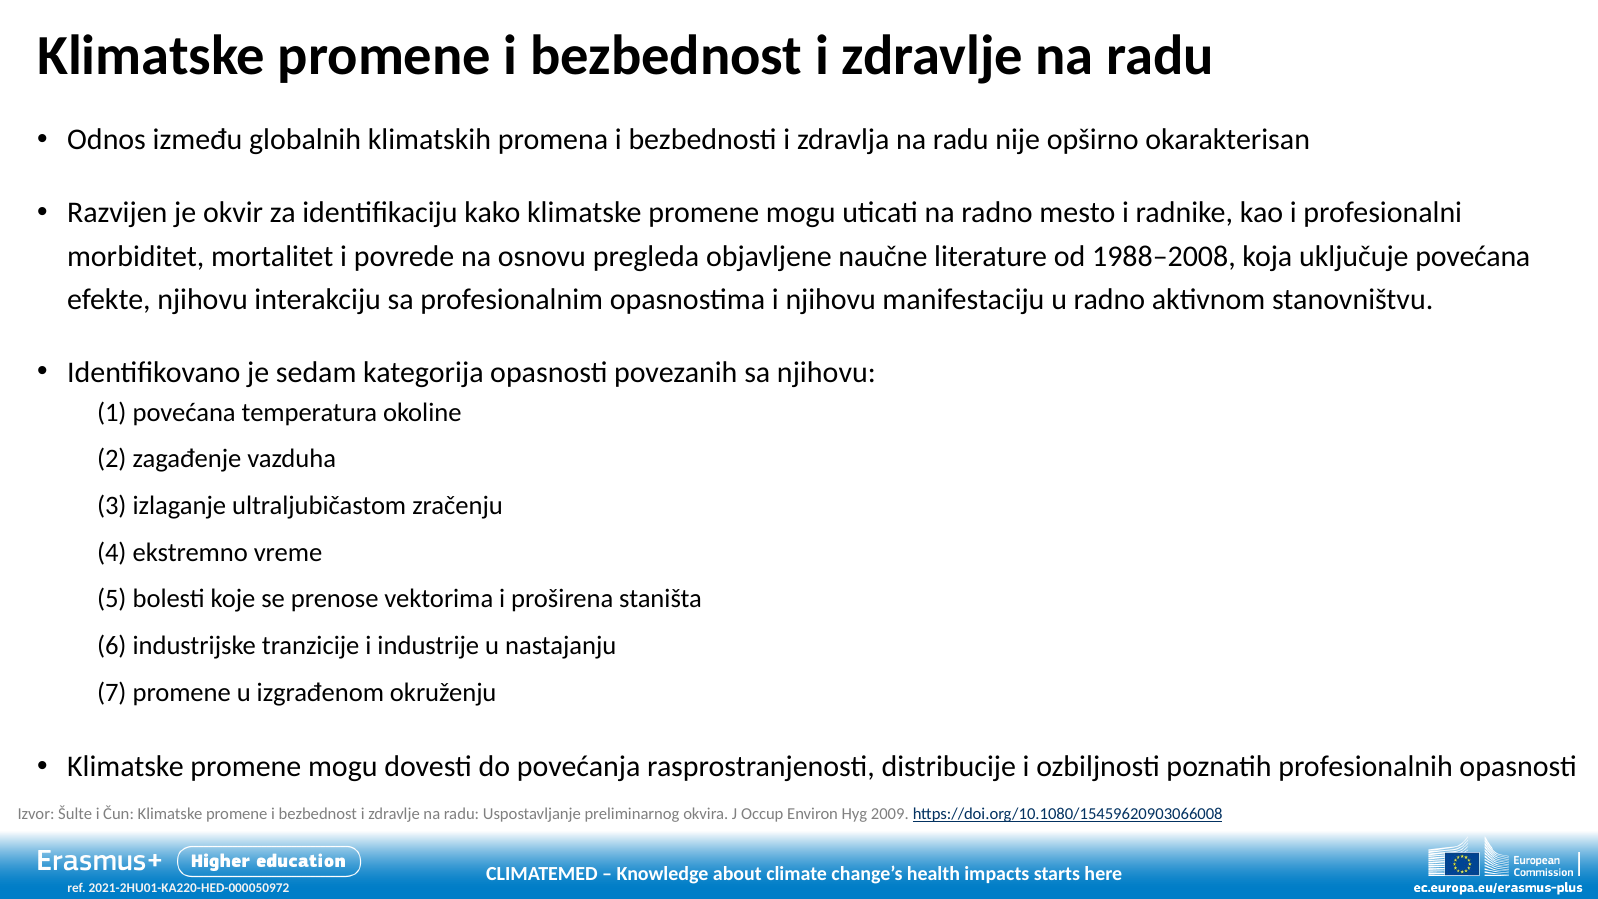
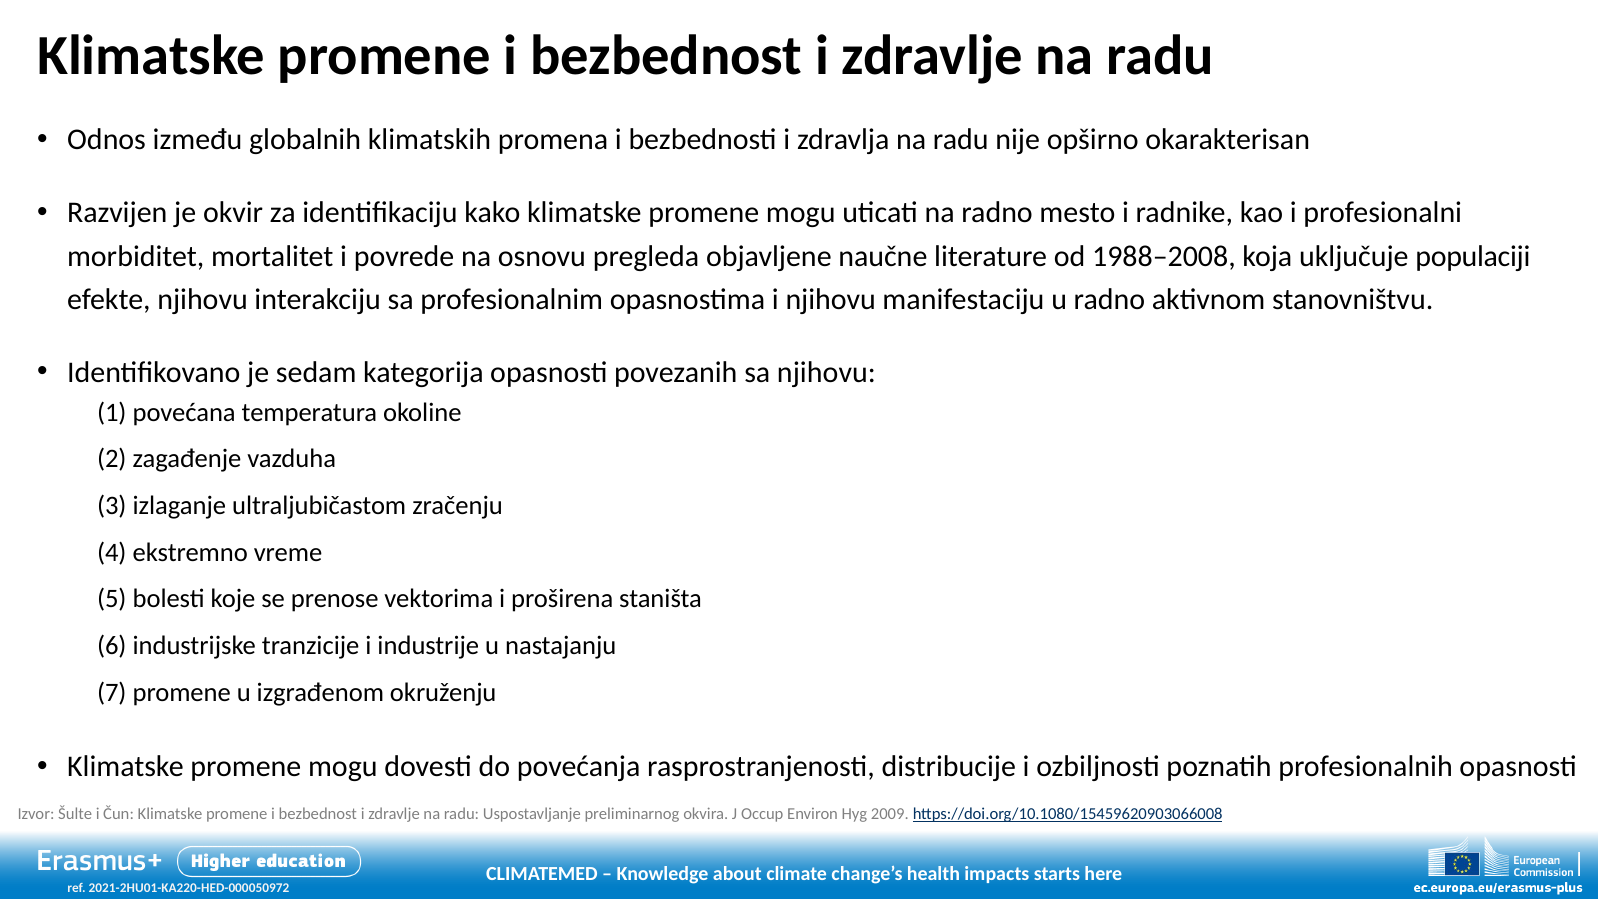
uključuje povećana: povećana -> populaciji
